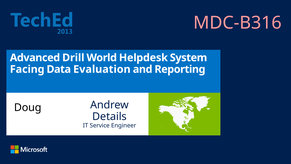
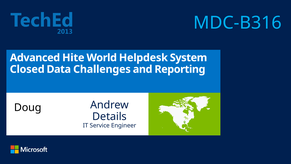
MDC-B316 colour: pink -> light blue
Advanced Drill: Drill -> Hite
Facing: Facing -> Closed
Evaluation: Evaluation -> Challenges
